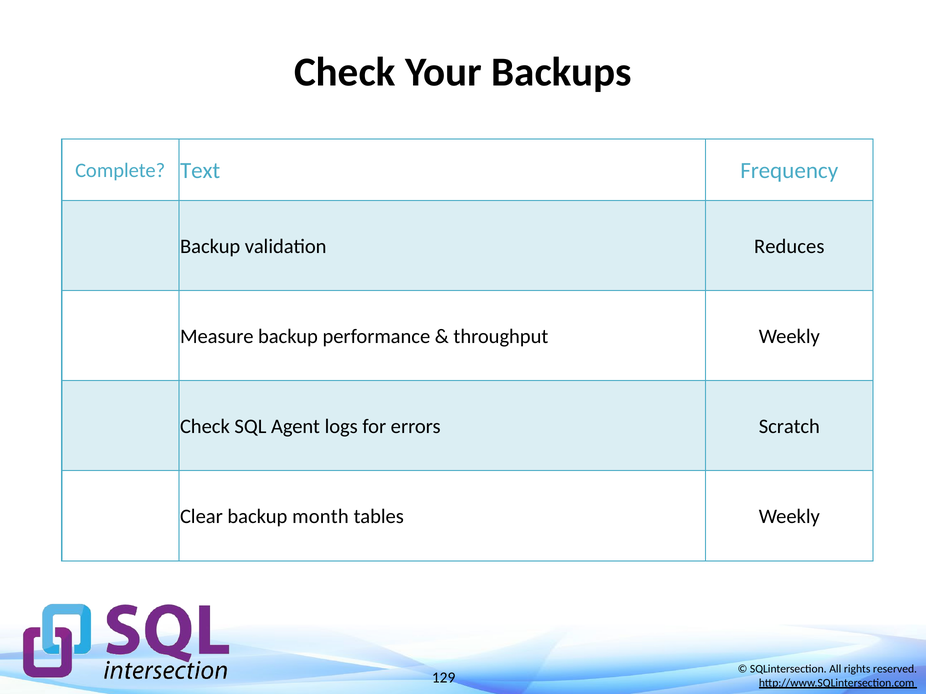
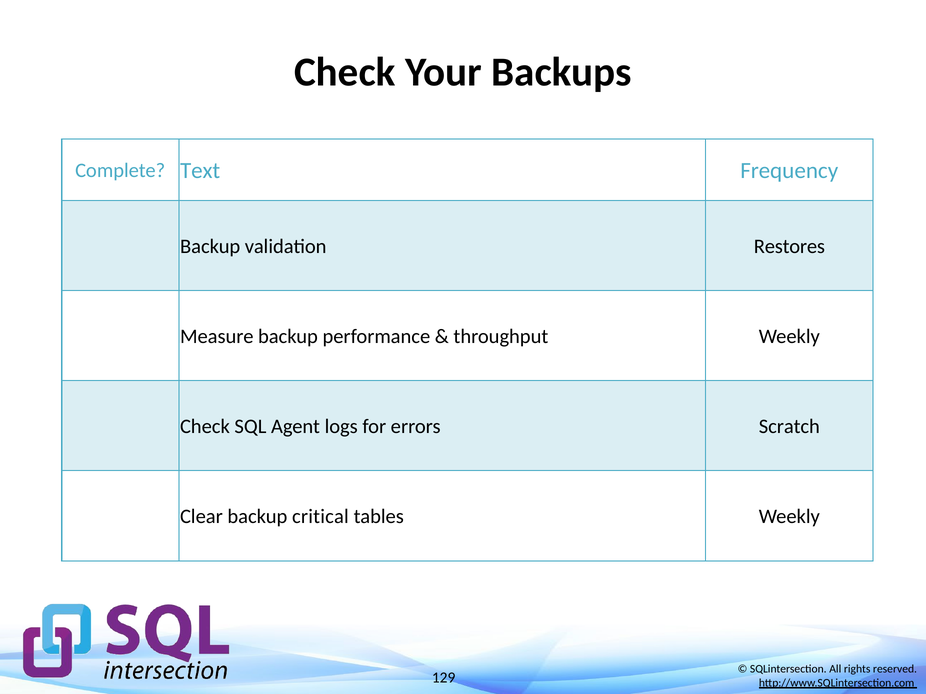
Reduces: Reduces -> Restores
month: month -> critical
